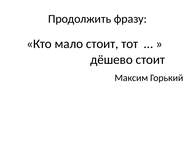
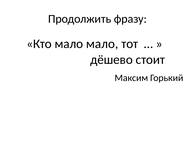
мало стоит: стоит -> мало
